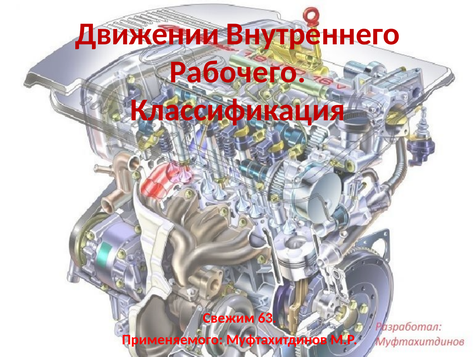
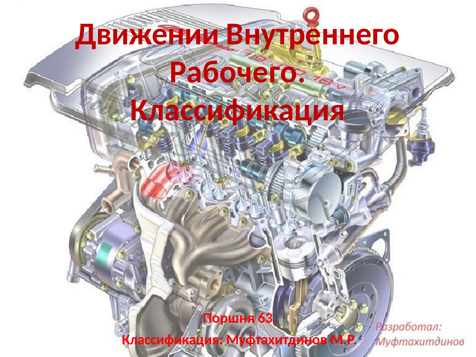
Свежим: Свежим -> Поршня
Применяемого at (172, 340): Применяемого -> Классификация
